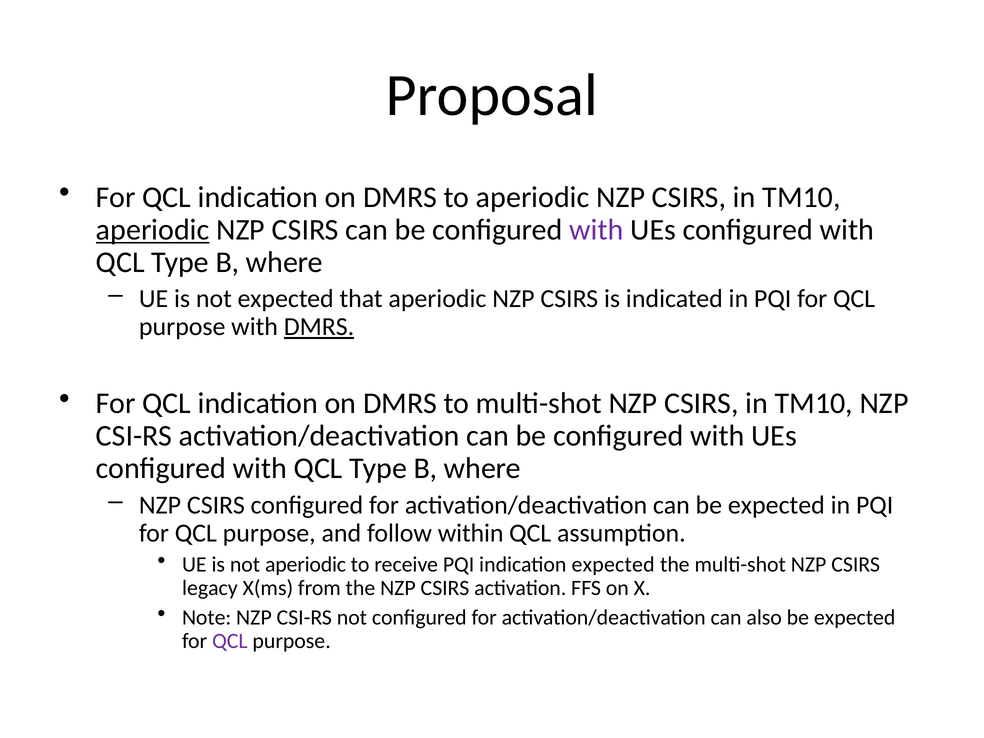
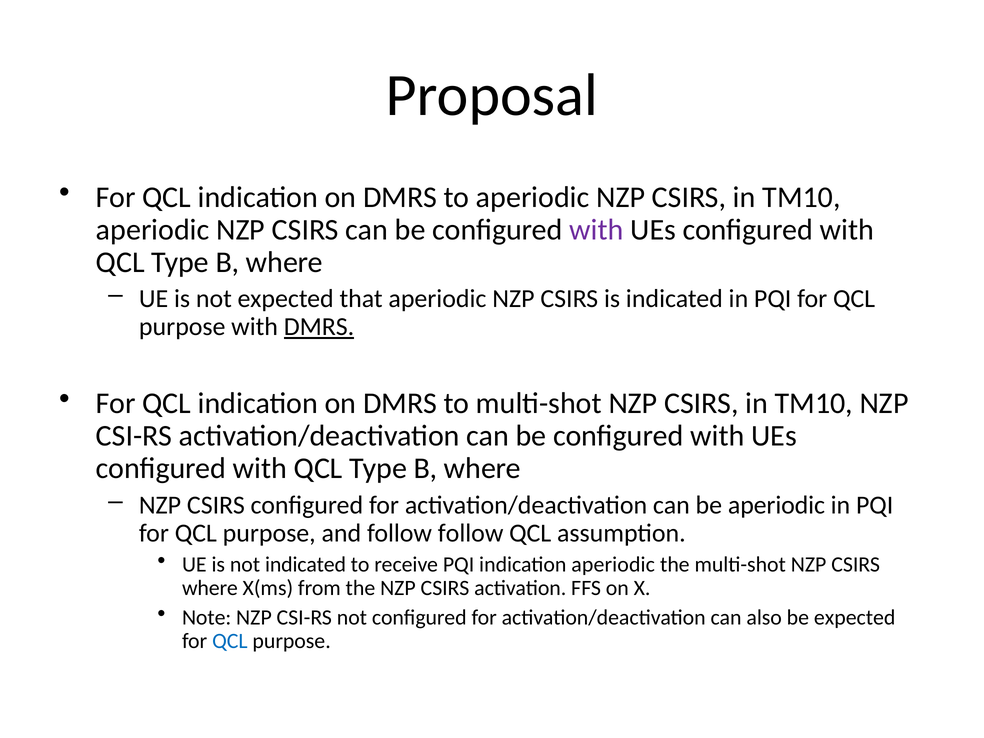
aperiodic at (153, 230) underline: present -> none
can be expected: expected -> aperiodic
follow within: within -> follow
not aperiodic: aperiodic -> indicated
indication expected: expected -> aperiodic
legacy at (210, 588): legacy -> where
QCL at (230, 641) colour: purple -> blue
